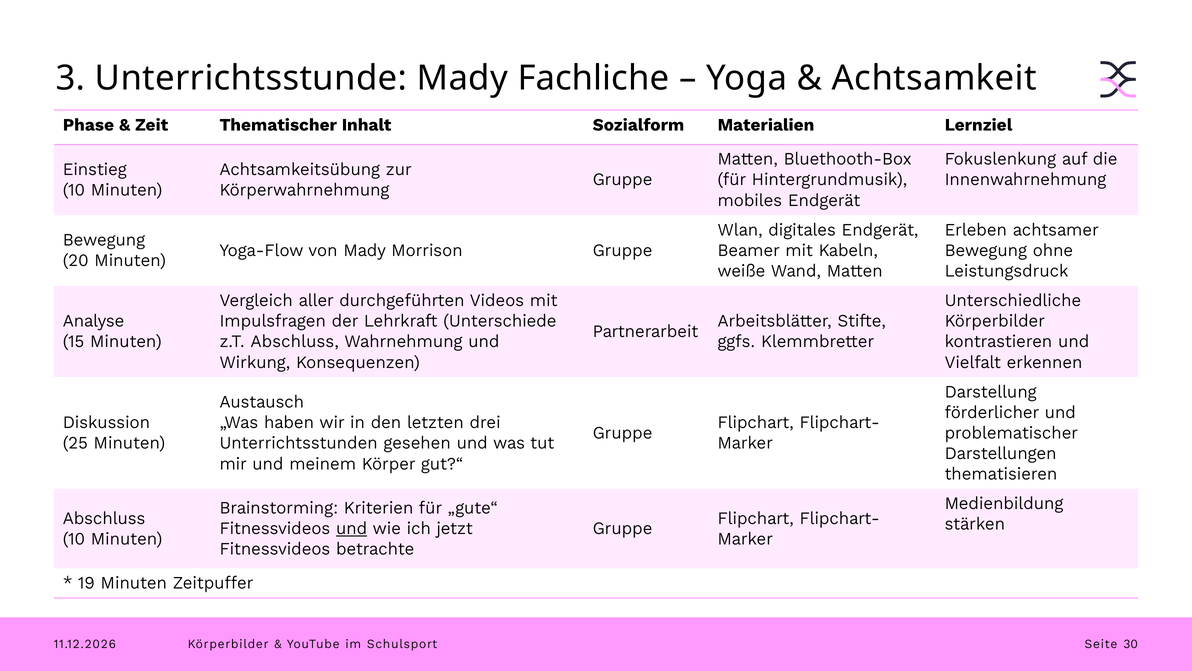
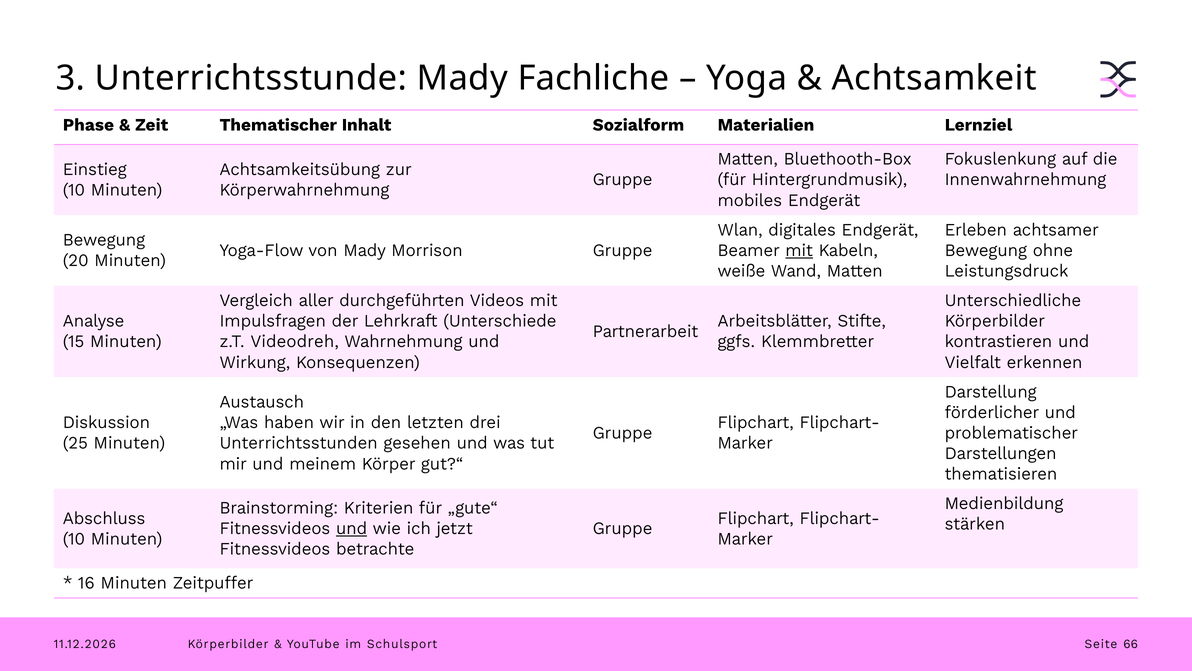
mit at (799, 250) underline: none -> present
z.T Abschluss: Abschluss -> Videodreh
19: 19 -> 16
30: 30 -> 66
